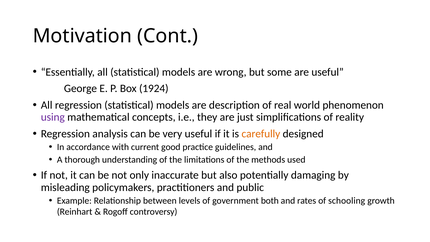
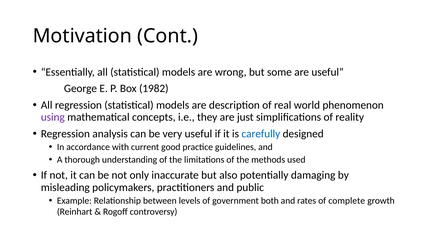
1924: 1924 -> 1982
carefully colour: orange -> blue
schooling: schooling -> complete
